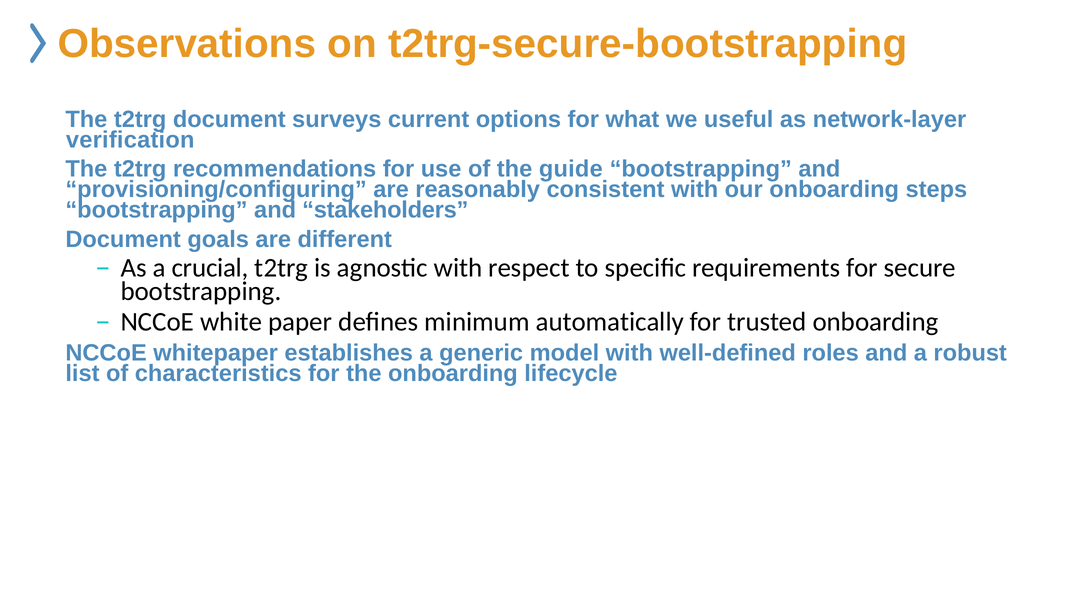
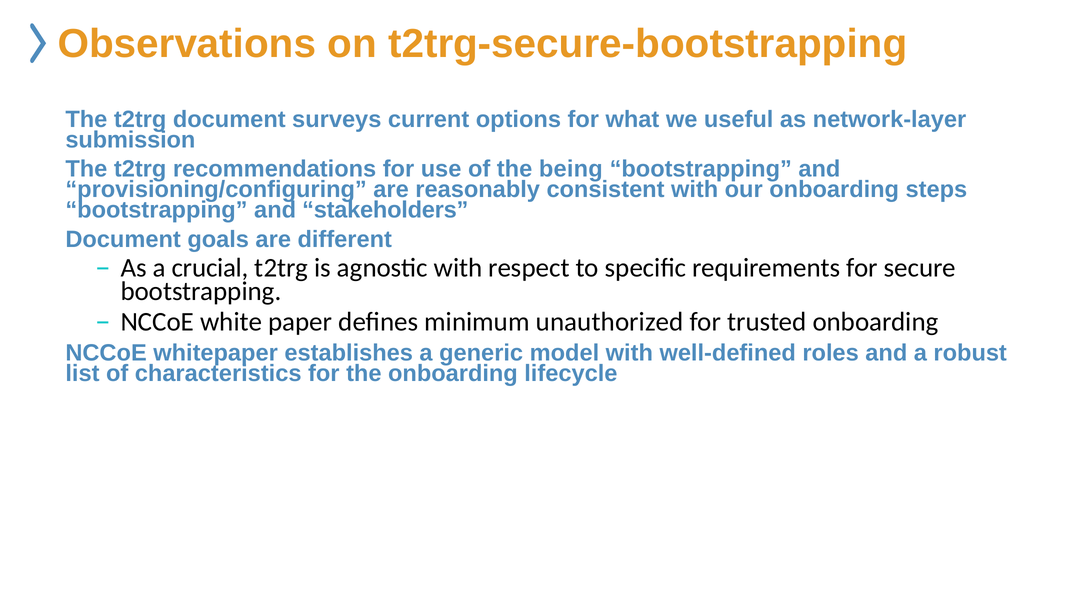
verification: verification -> submission
guide: guide -> being
automatically: automatically -> unauthorized
